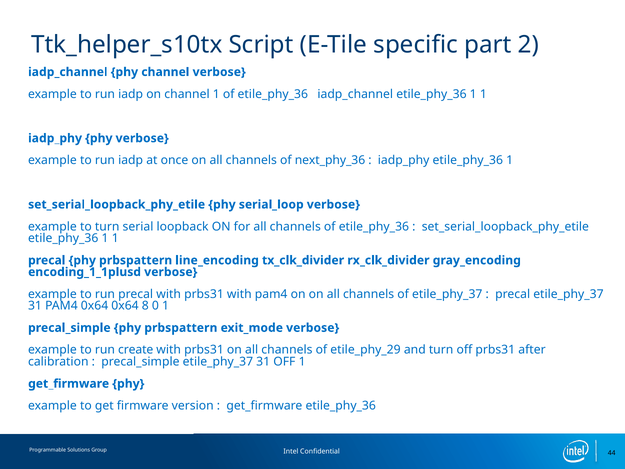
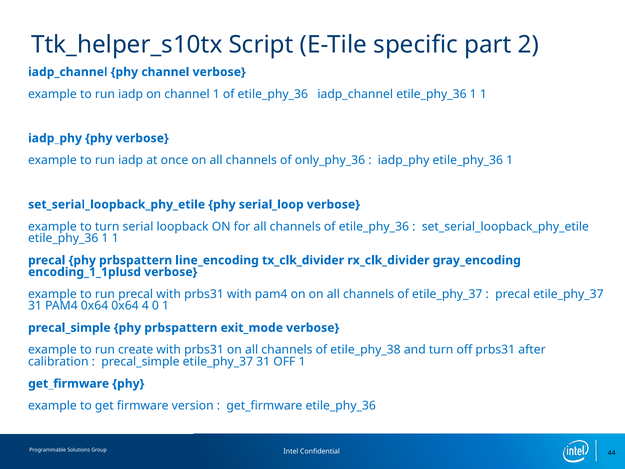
next_phy_36: next_phy_36 -> only_phy_36
8: 8 -> 4
etile_phy_29: etile_phy_29 -> etile_phy_38
